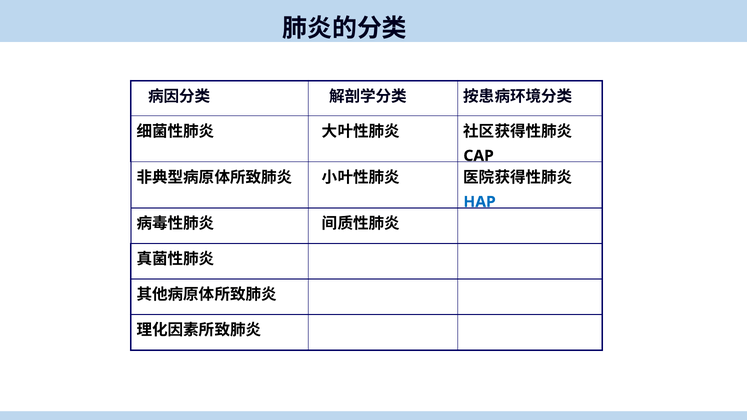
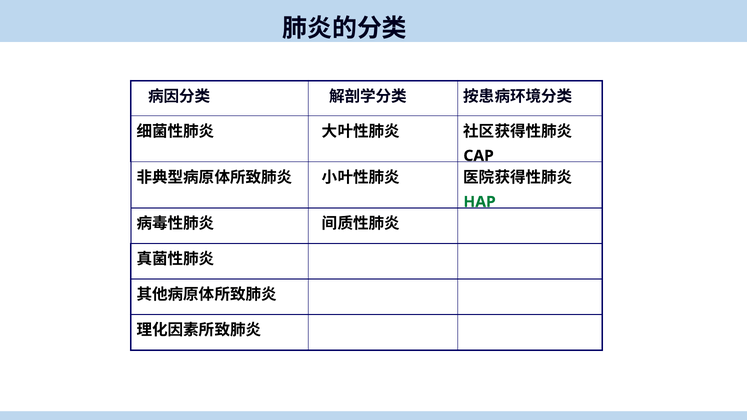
HAP colour: blue -> green
